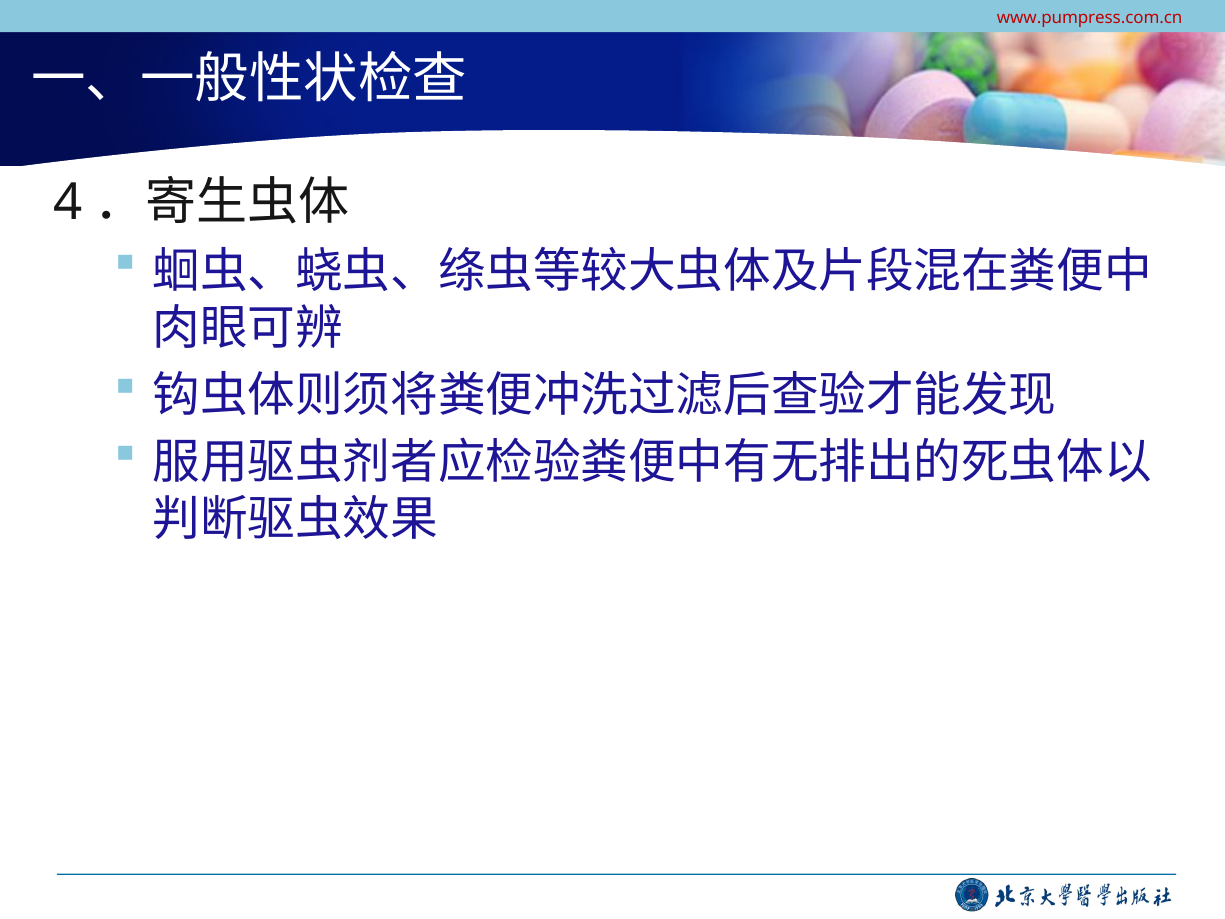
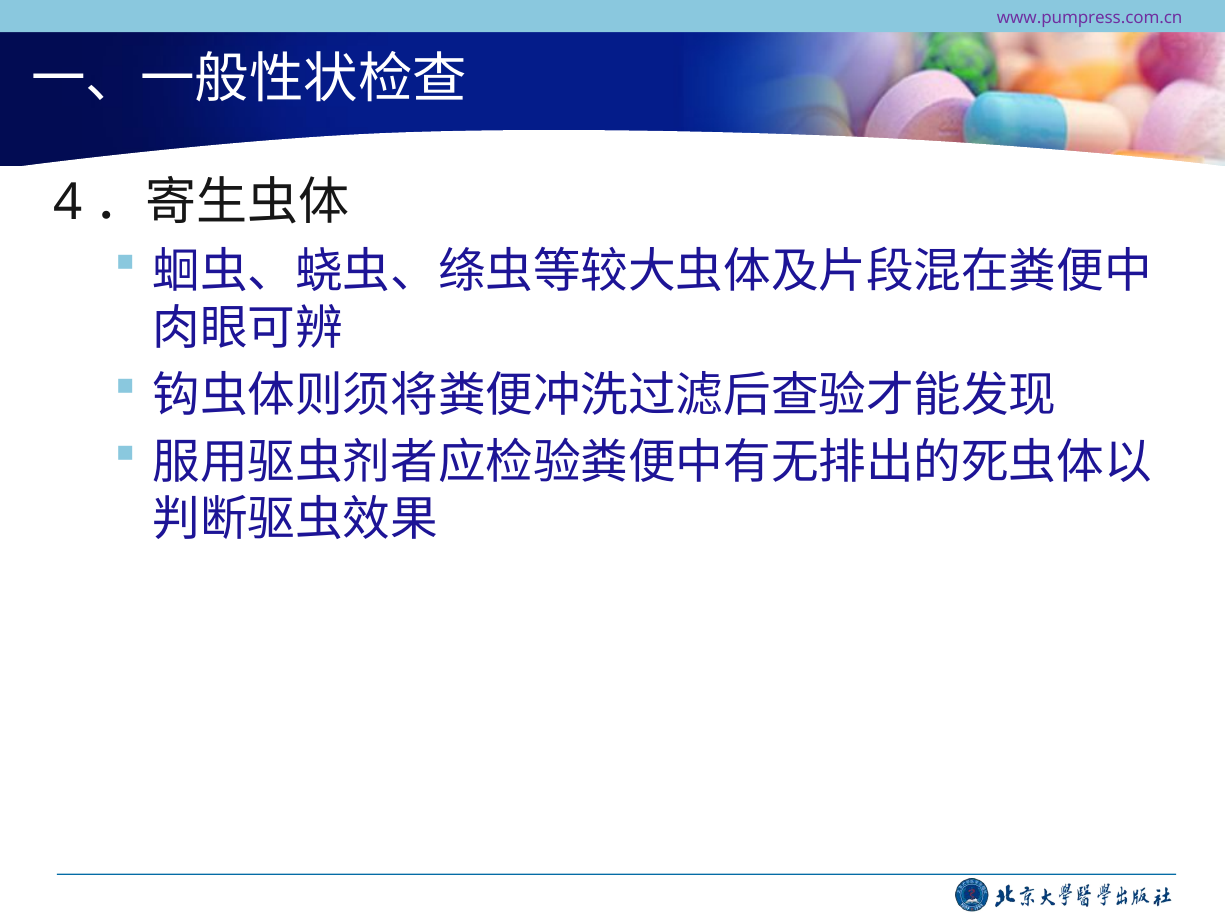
www.pumpress.com.cn colour: red -> purple
